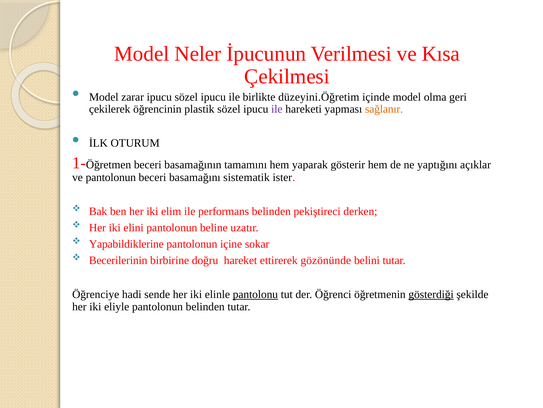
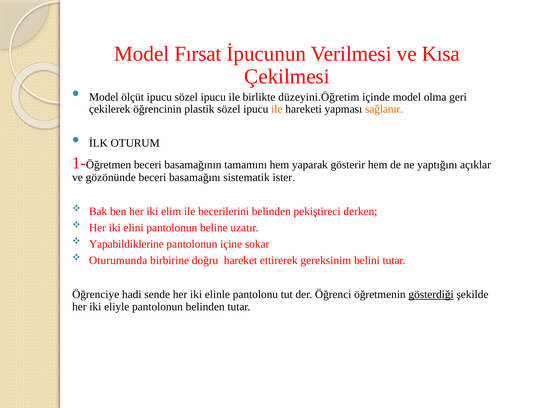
Neler: Neler -> Fırsat
zarar: zarar -> ölçüt
ile at (277, 109) colour: purple -> orange
ve pantolonun: pantolonun -> gözönünde
performans: performans -> becerilerini
Becerilerinin: Becerilerinin -> Oturumunda
gözönünde: gözönünde -> gereksinim
pantolonu underline: present -> none
